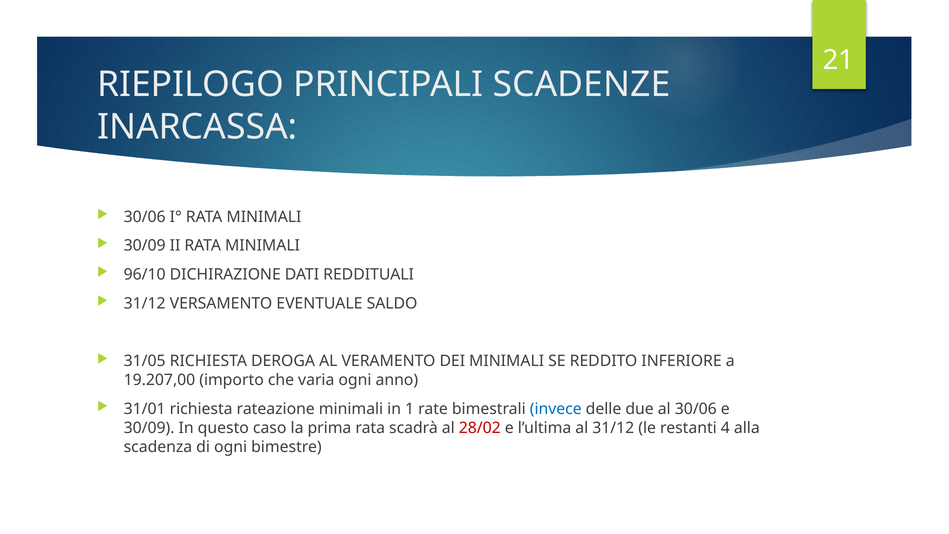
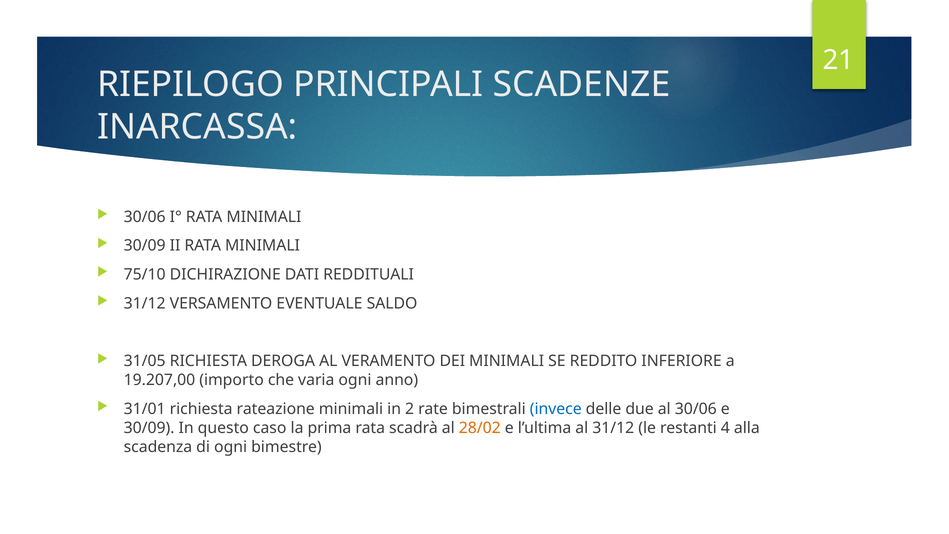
96/10: 96/10 -> 75/10
1: 1 -> 2
28/02 colour: red -> orange
